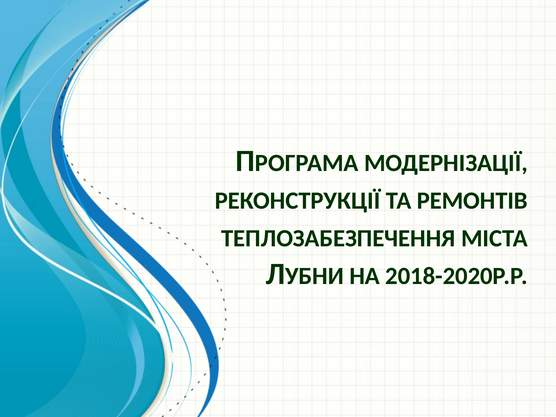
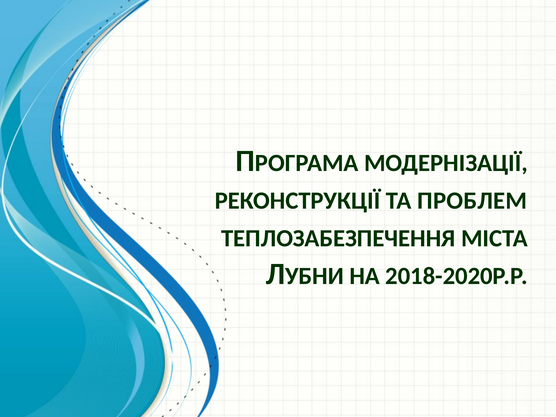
РЕМОНТІВ: РЕМОНТІВ -> ПРОБЛЕМ
